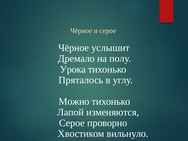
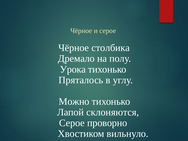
услышит: услышит -> столбика
изменяются: изменяются -> склоняются
